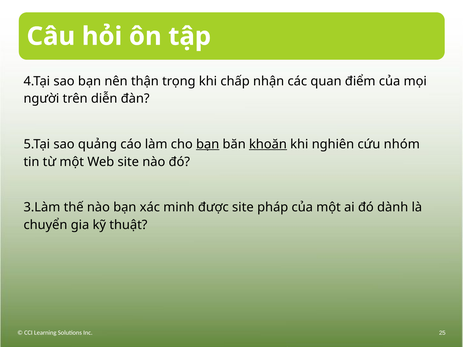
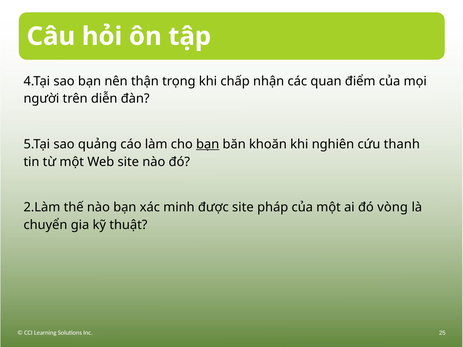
khoăn underline: present -> none
nhóm: nhóm -> thanh
3.Làm: 3.Làm -> 2.Làm
dành: dành -> vòng
